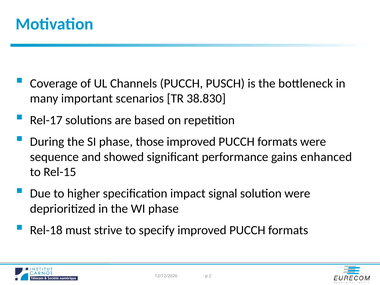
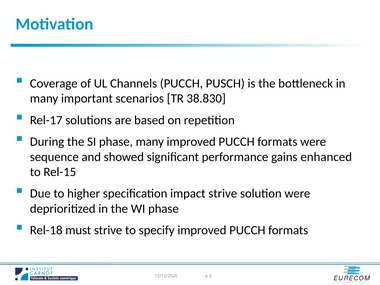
phase those: those -> many
impact signal: signal -> strive
